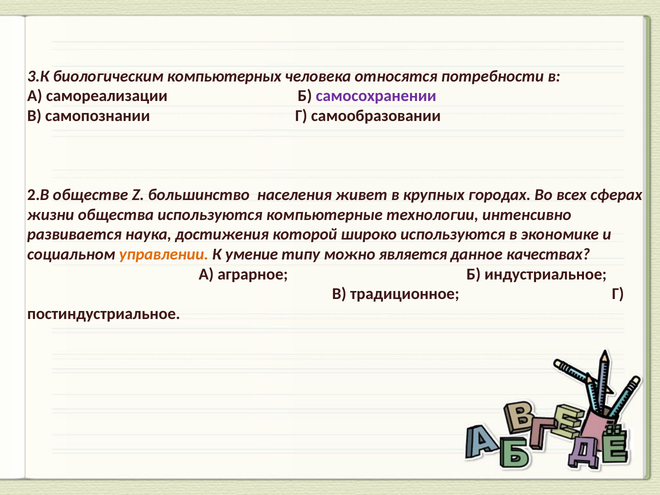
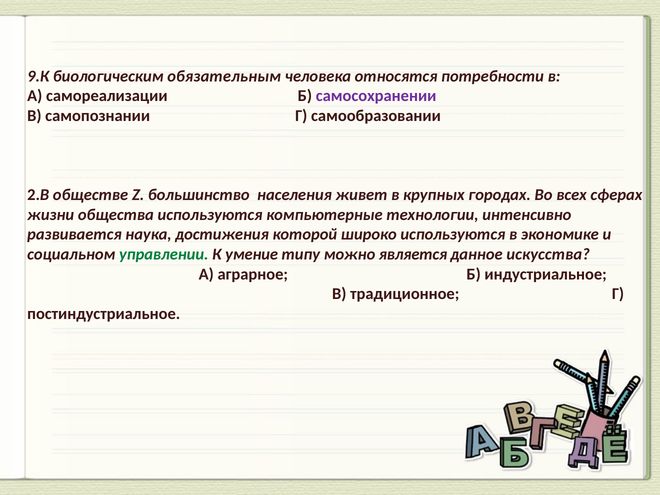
3.К: 3.К -> 9.К
компьютерных: компьютерных -> обязательным
управлении colour: orange -> green
качествах: качествах -> искусства
